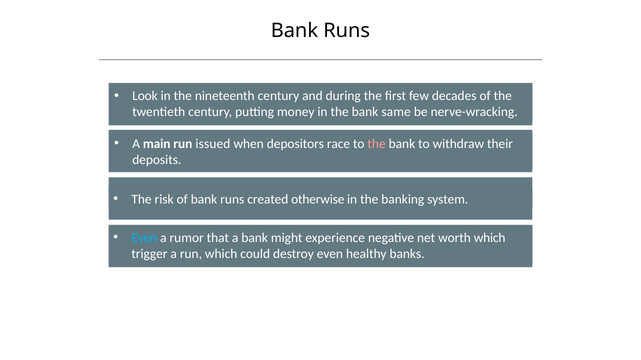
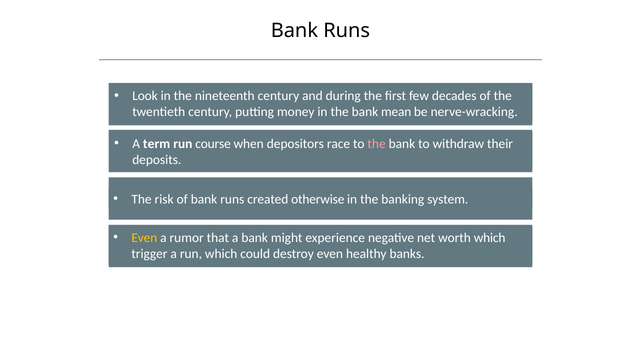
same: same -> mean
main: main -> term
issued: issued -> course
Even at (144, 238) colour: light blue -> yellow
